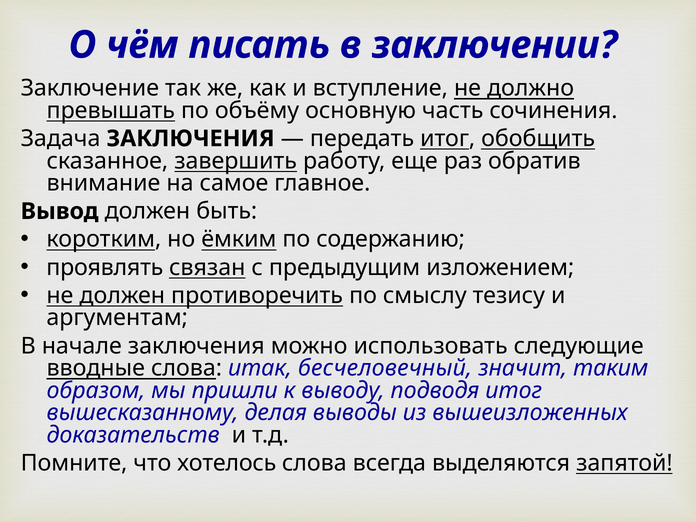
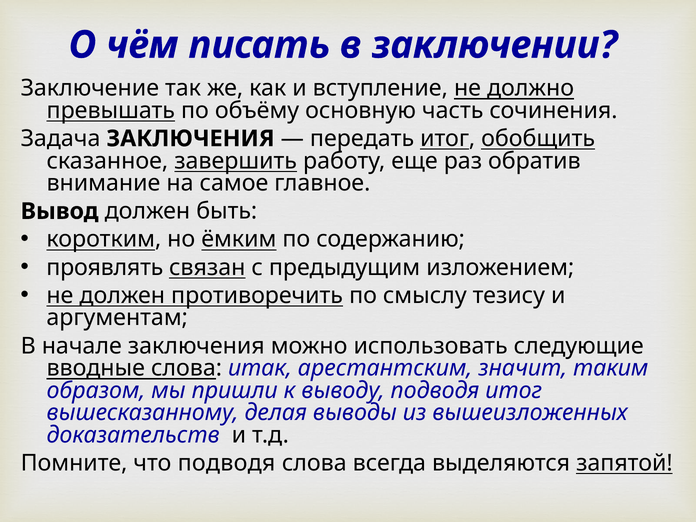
бесчеловечный: бесчеловечный -> арестантским
что хотелось: хотелось -> подводя
